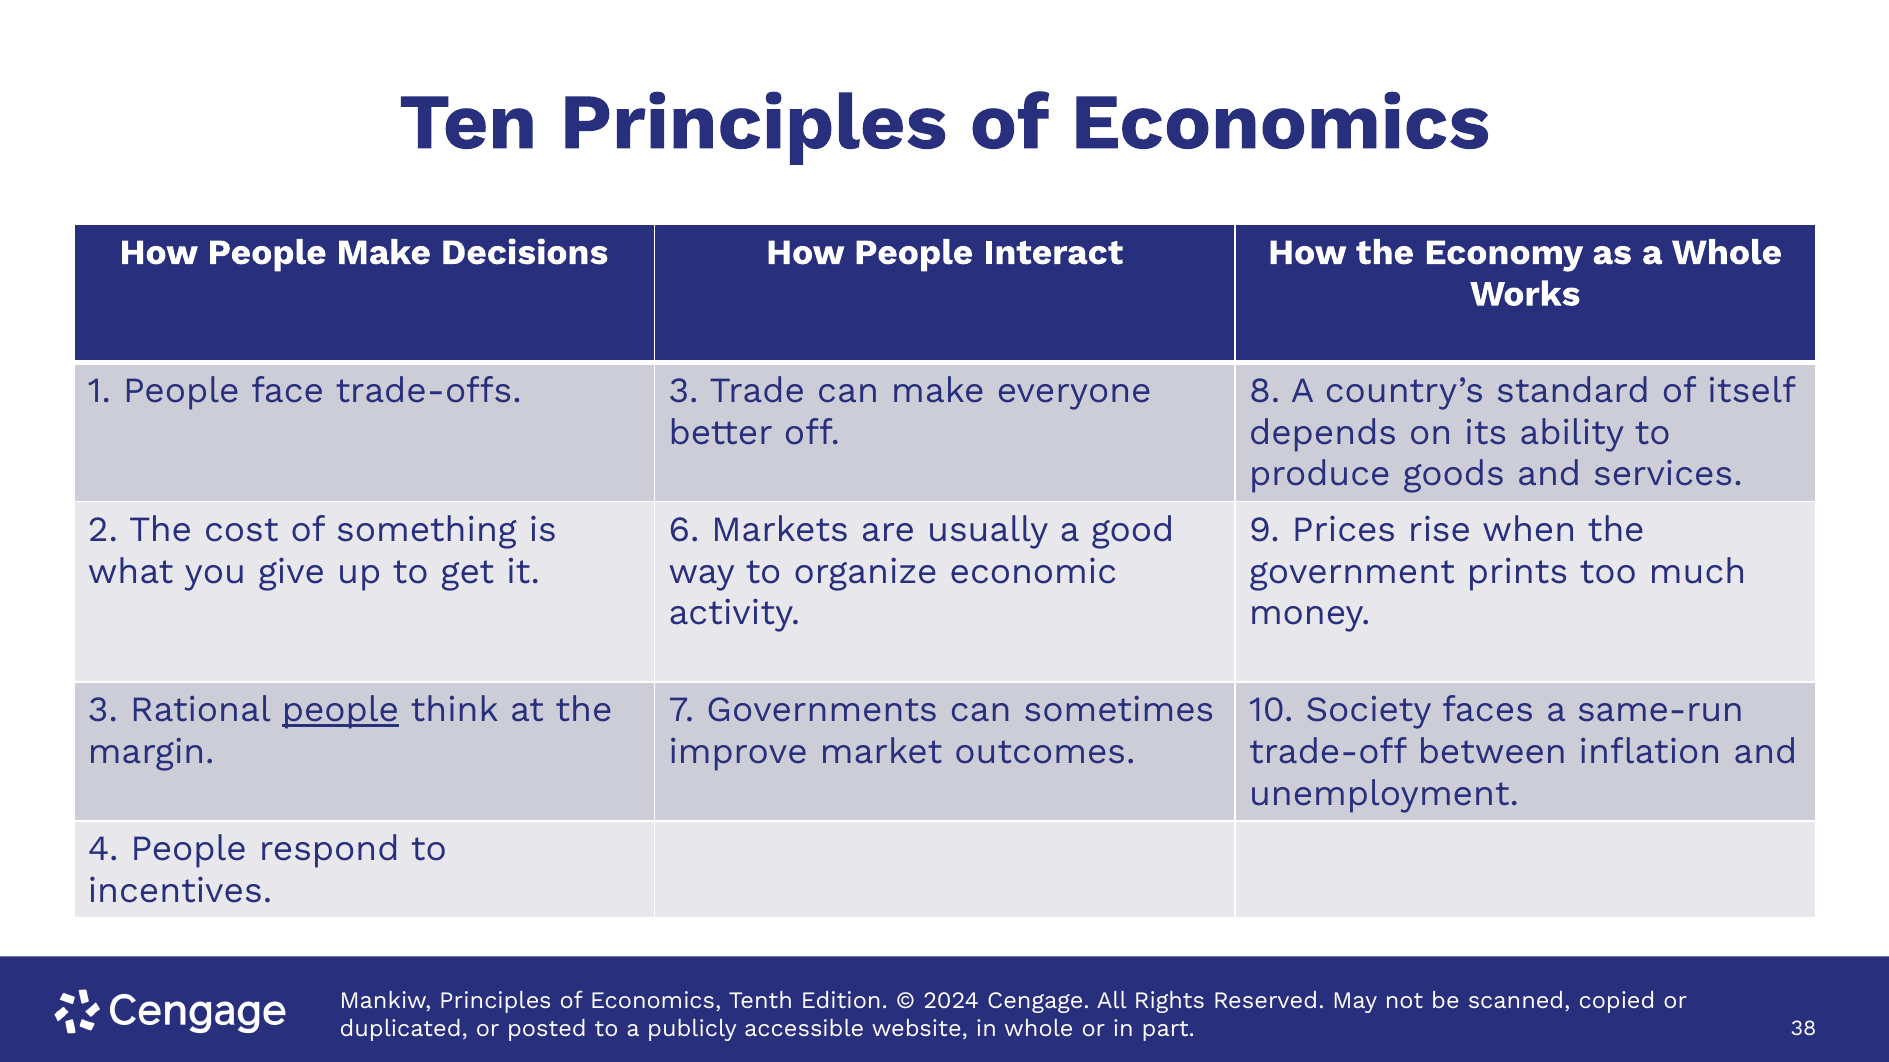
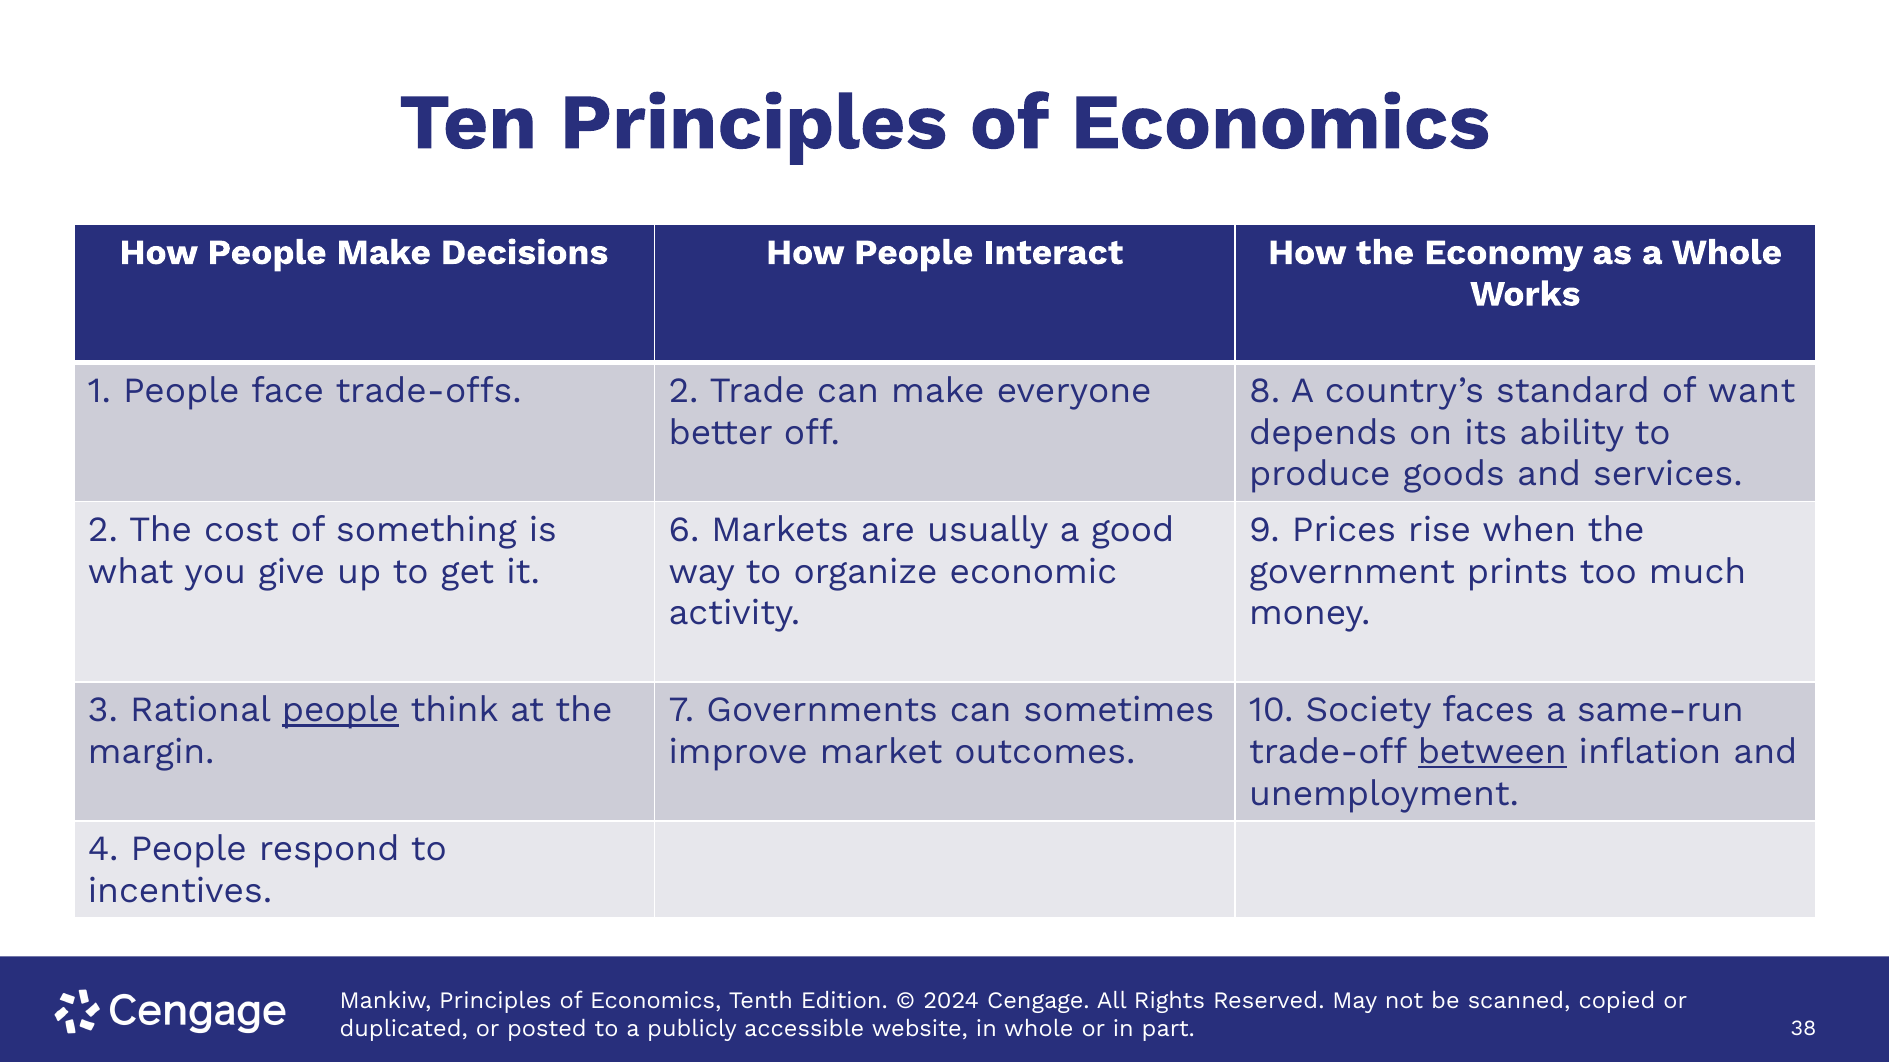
trade-offs 3: 3 -> 2
itself: itself -> want
between underline: none -> present
